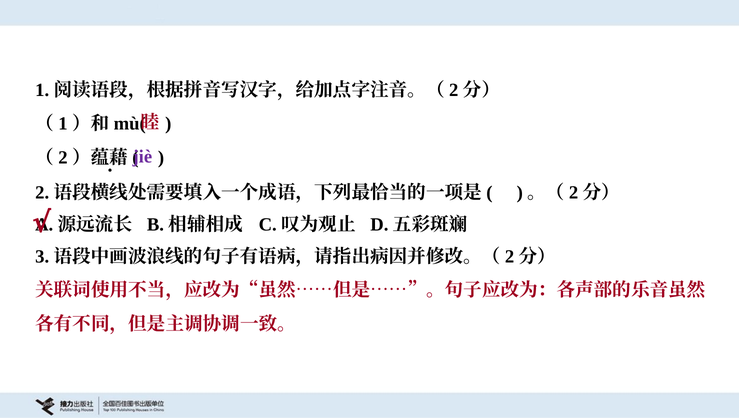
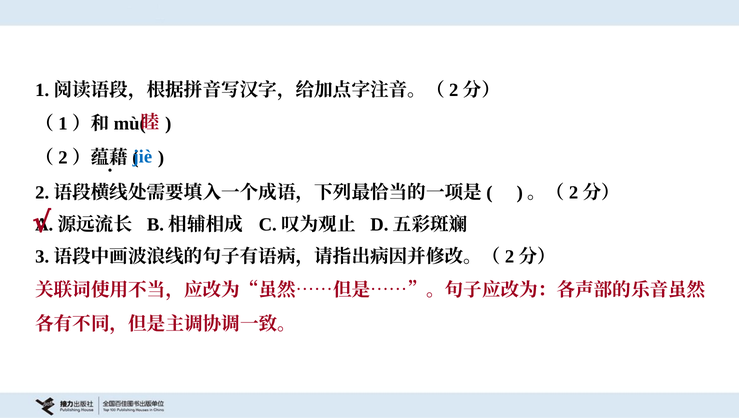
jiè colour: purple -> blue
